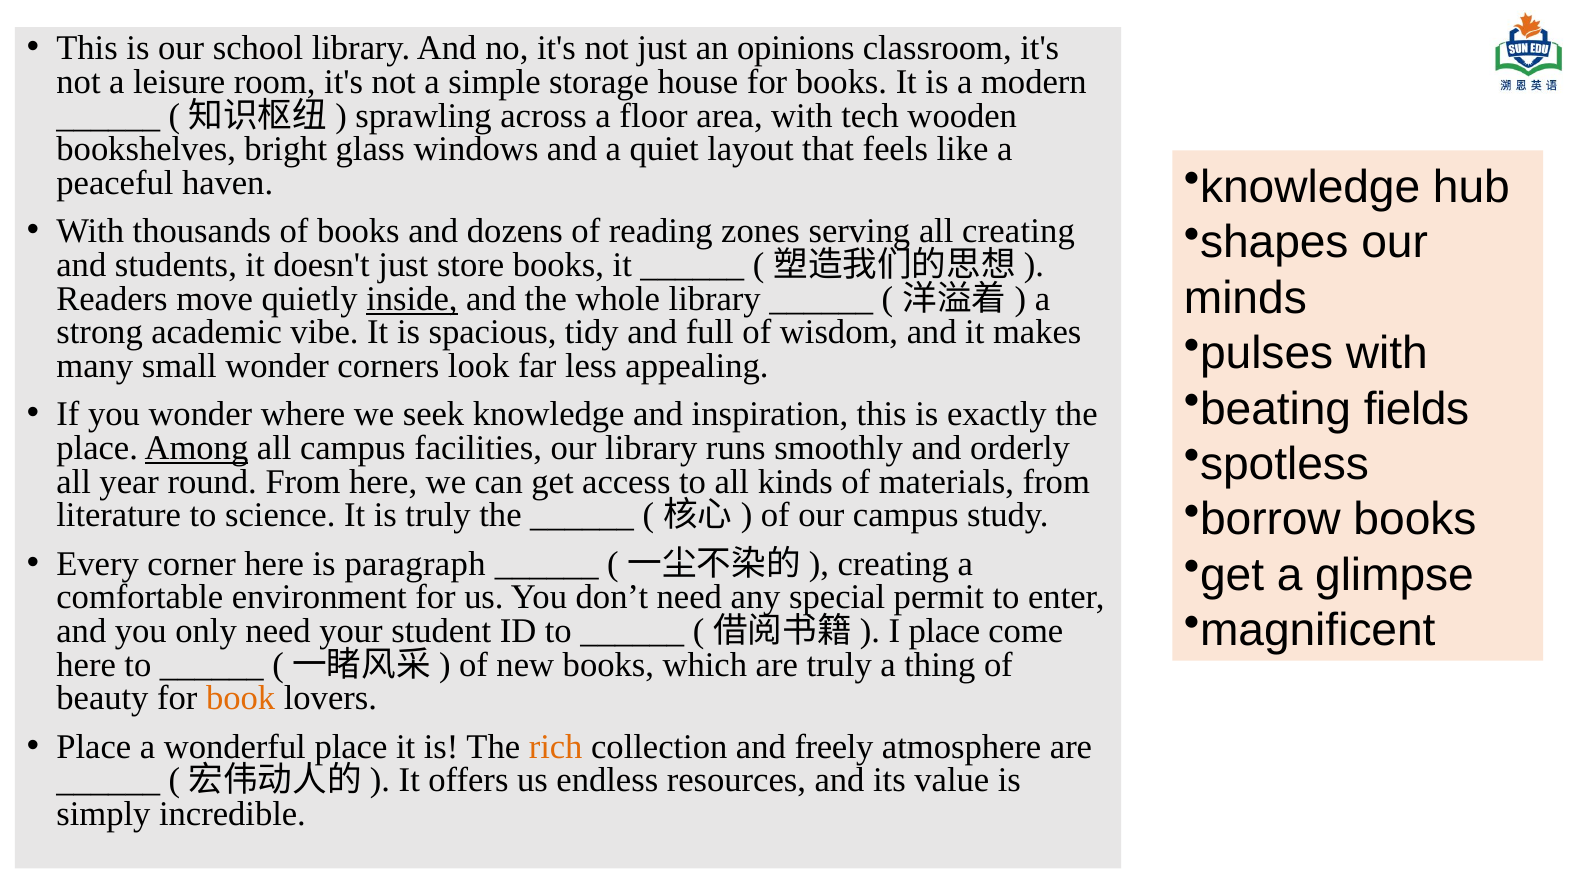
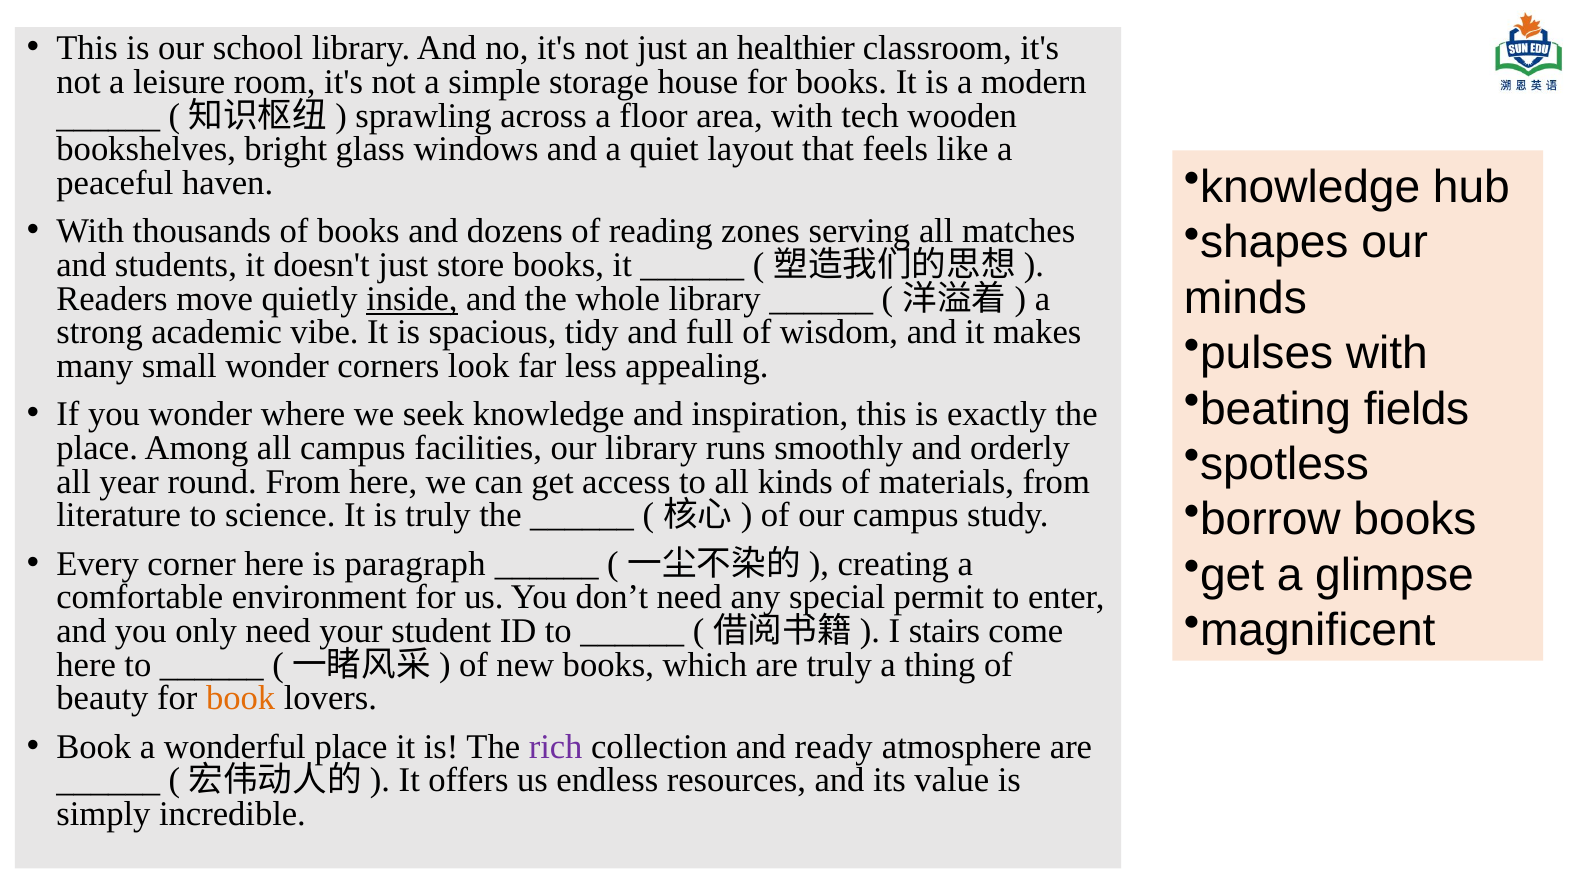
opinions: opinions -> healthier
all creating: creating -> matches
Among underline: present -> none
I place: place -> stairs
Place at (94, 747): Place -> Book
rich colour: orange -> purple
freely: freely -> ready
